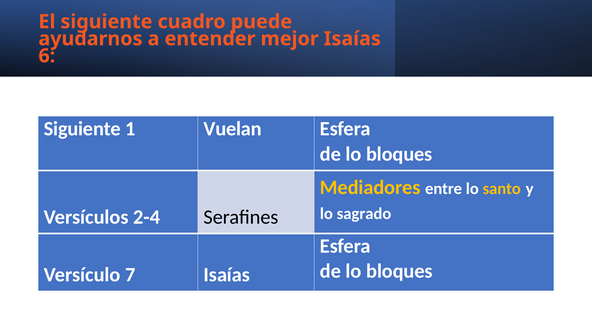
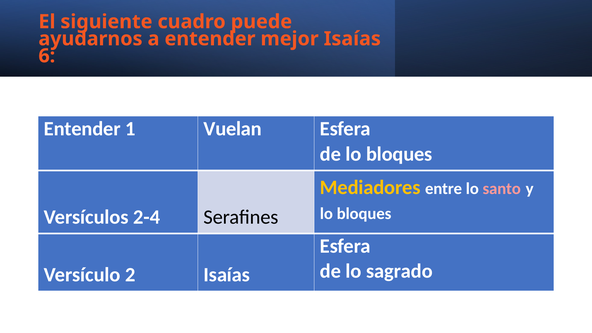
Siguiente at (82, 129): Siguiente -> Entender
santo colour: yellow -> pink
sagrado at (364, 214): sagrado -> bloques
bloques at (399, 271): bloques -> sagrado
7: 7 -> 2
